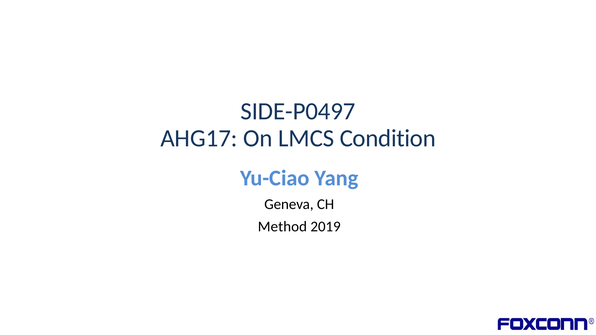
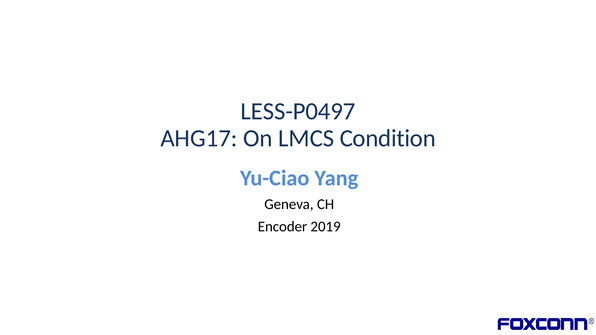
SIDE-P0497: SIDE-P0497 -> LESS-P0497
Method: Method -> Encoder
